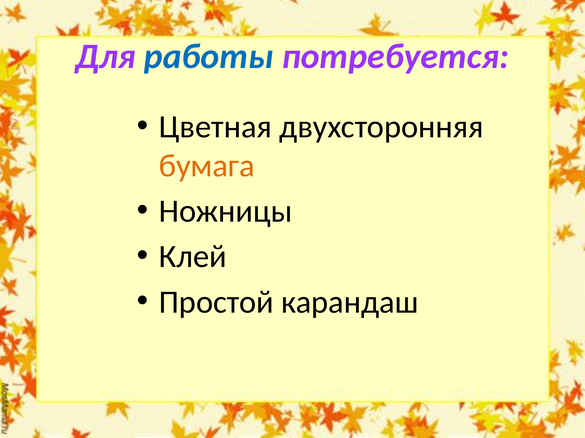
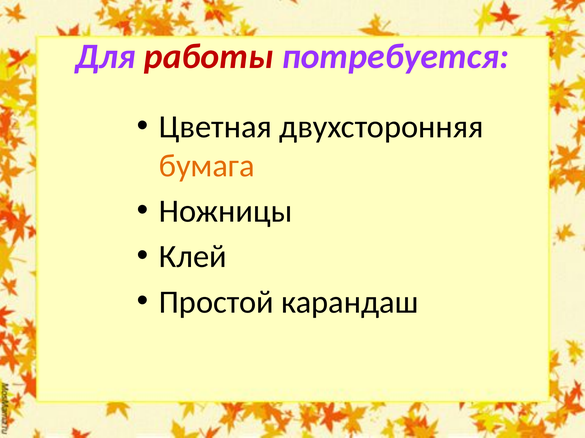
работы colour: blue -> red
